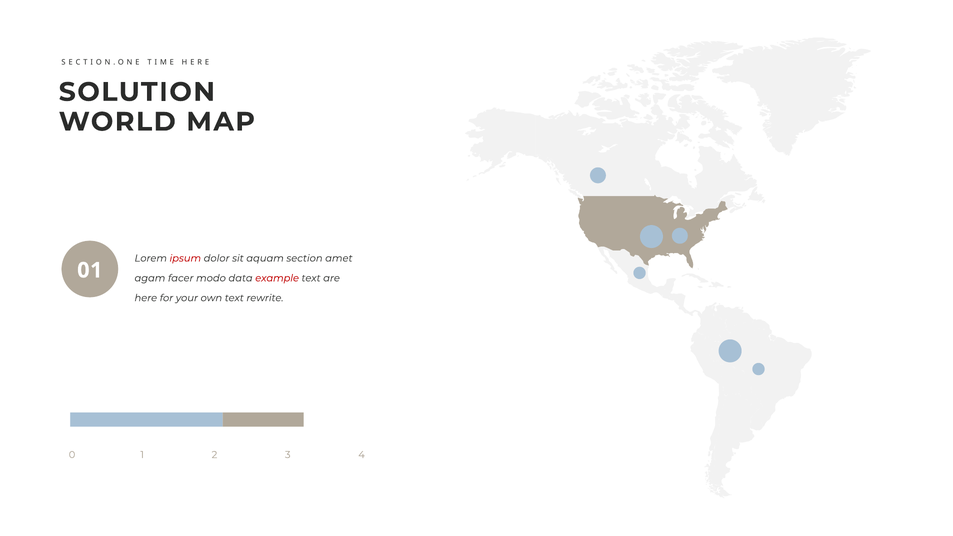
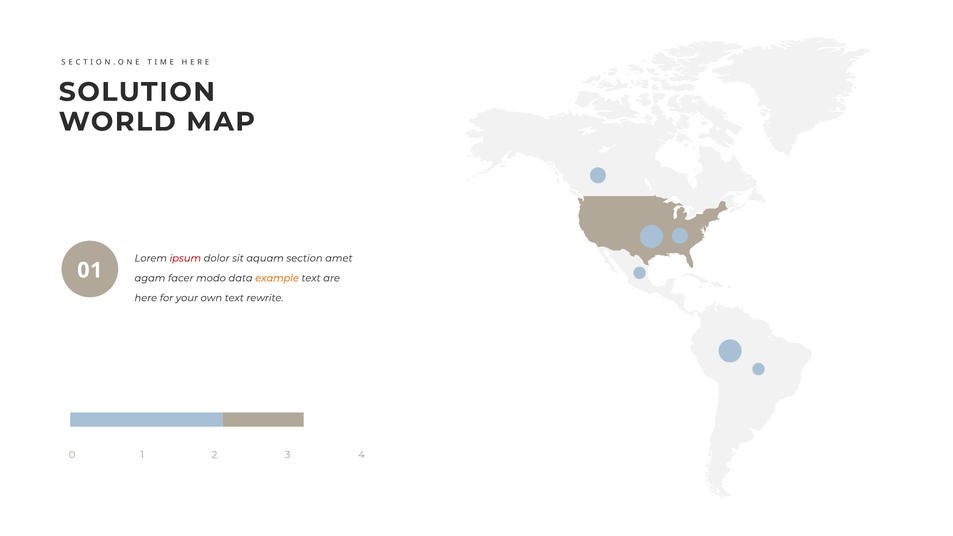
example colour: red -> orange
